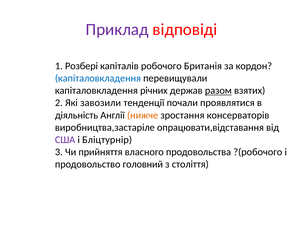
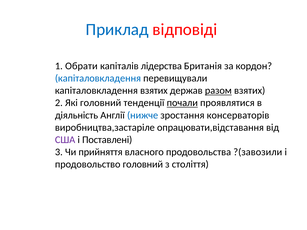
Приклад colour: purple -> blue
Розбері: Розбері -> Обрати
робочого: робочого -> лідерства
капіталовкладення річних: річних -> взятих
Які завозили: завозили -> головний
почали underline: none -> present
нижче colour: orange -> blue
Бліцтурнір: Бліцтурнір -> Поставлені
?(робочого: ?(робочого -> ?(завозили
